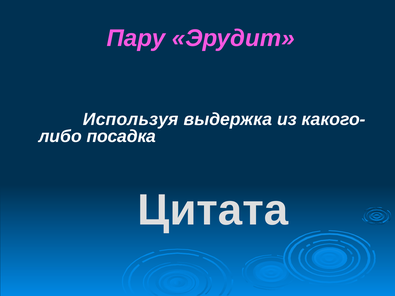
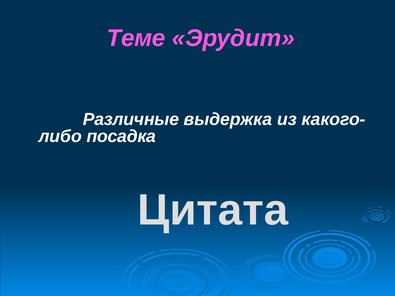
Пару: Пару -> Теме
Используя: Используя -> Различные
